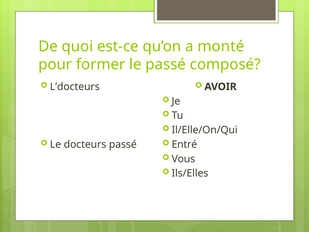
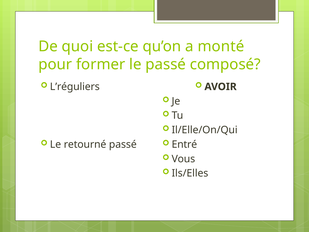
L’docteurs: L’docteurs -> L’réguliers
docteurs: docteurs -> retourné
